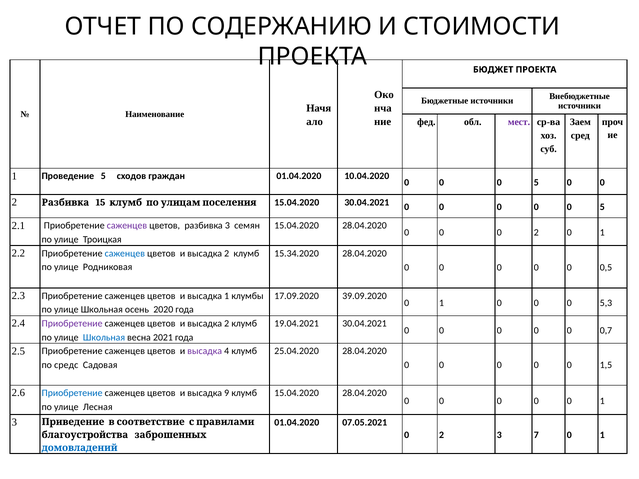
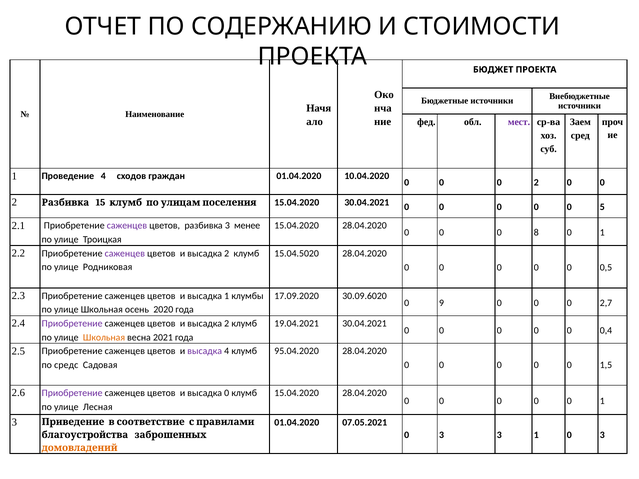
Проведение 5: 5 -> 4
5 at (536, 183): 5 -> 2
семян: семян -> менее
0 0 0 2: 2 -> 8
саженцев at (125, 254) colour: blue -> purple
15.34.2020: 15.34.2020 -> 15.04.5020
39.09.2020: 39.09.2020 -> 30.09.6020
1 at (442, 303): 1 -> 9
5,3: 5,3 -> 2,7
0,7: 0,7 -> 0,4
Школьная at (104, 338) colour: blue -> orange
25.04.2020: 25.04.2020 -> 95.04.2020
Приобретение at (72, 393) colour: blue -> purple
высадка 9: 9 -> 0
2 at (442, 435): 2 -> 3
3 7: 7 -> 1
1 at (602, 435): 1 -> 3
домовладений colour: blue -> orange
